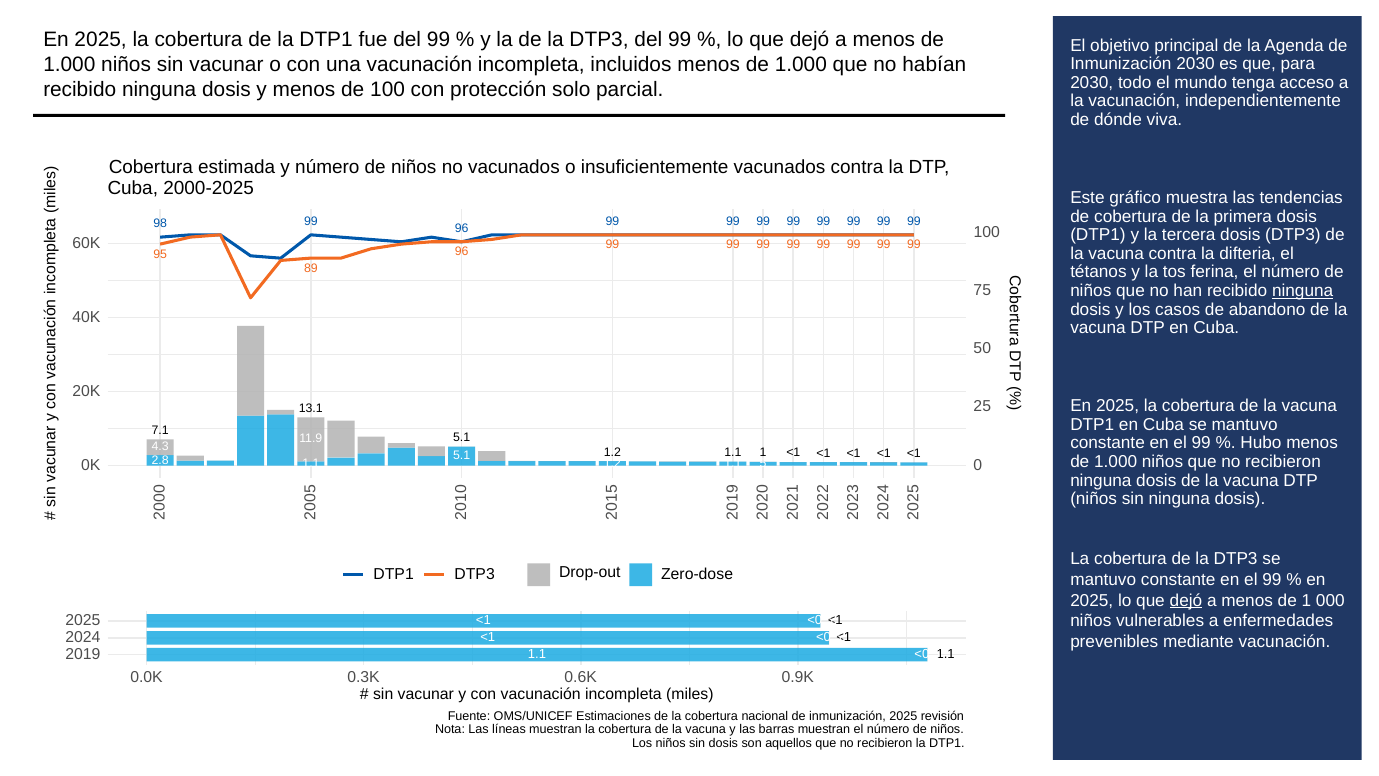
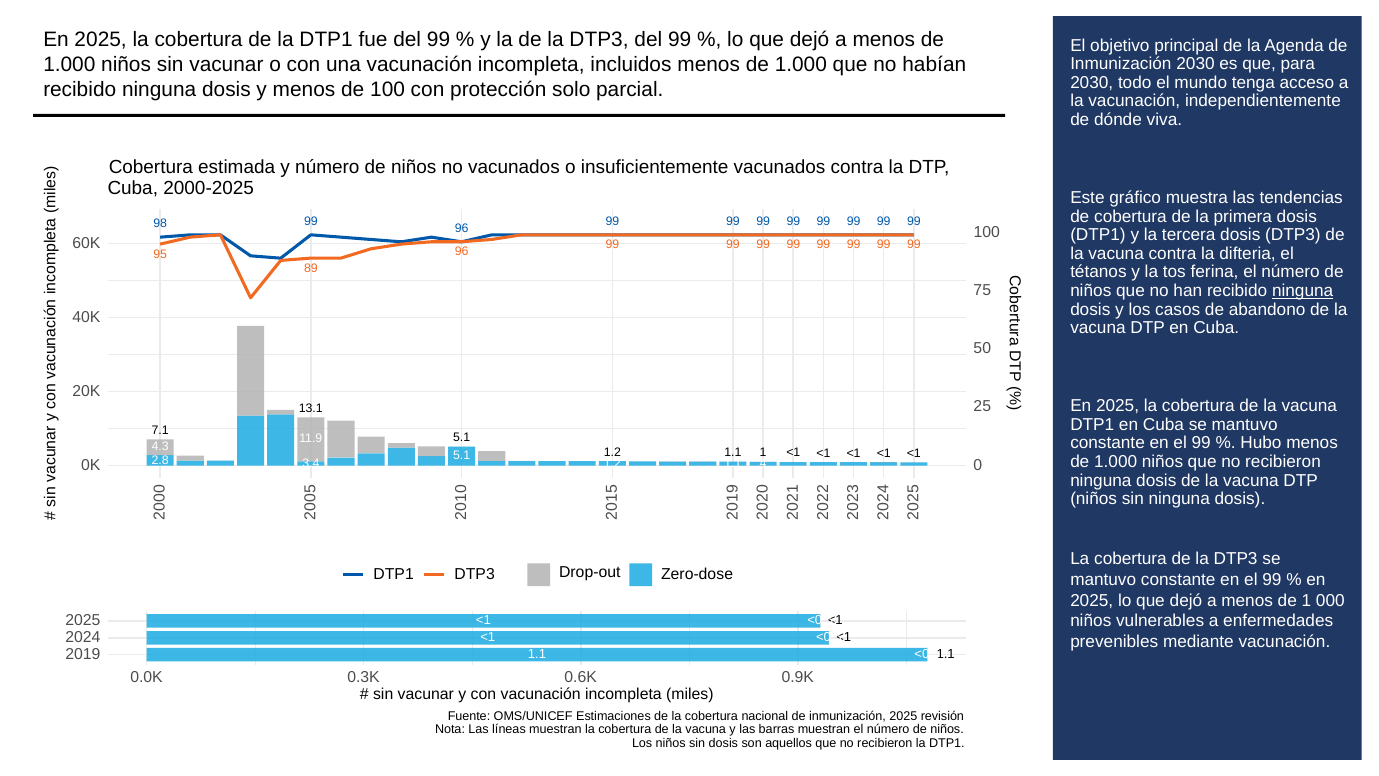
2.8 1.1: 1.1 -> 3.4
1.1 5: 5 -> 4
dejó at (1186, 600) underline: present -> none
